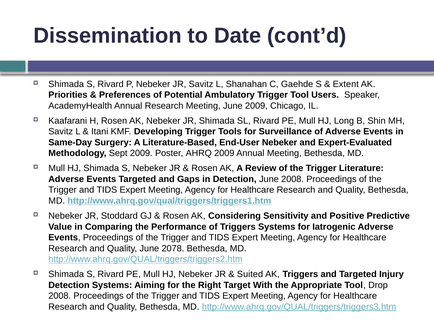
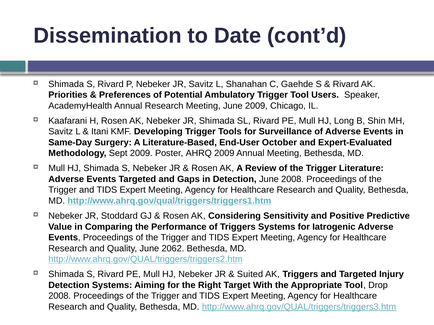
Extent at (346, 84): Extent -> Rivard
End-User Nebeker: Nebeker -> October
2078: 2078 -> 2062
